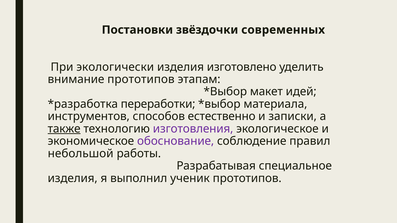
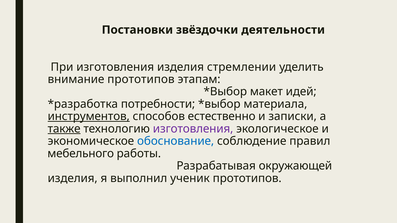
современных: современных -> деятельности
При экологически: экологически -> изготовления
изготовлено: изготовлено -> стремлении
переработки: переработки -> потребности
инструментов underline: none -> present
обоснование colour: purple -> blue
небольшой: небольшой -> мебельного
специальное: специальное -> окружающей
